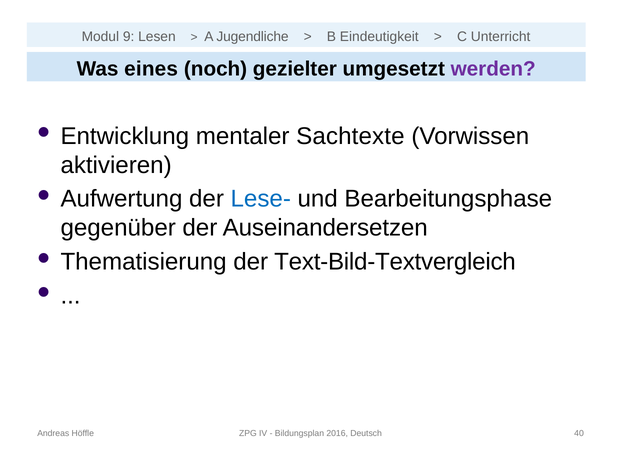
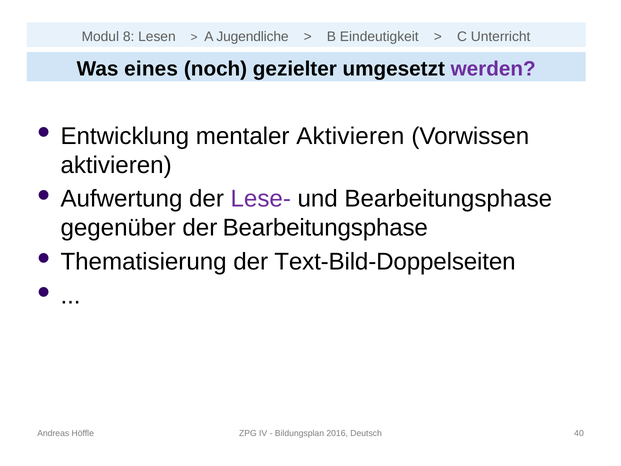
9: 9 -> 8
mentaler Sachtexte: Sachtexte -> Aktivieren
Lese- colour: blue -> purple
der Auseinandersetzen: Auseinandersetzen -> Bearbeitungsphase
Text-Bild-Textvergleich: Text-Bild-Textvergleich -> Text-Bild-Doppelseiten
